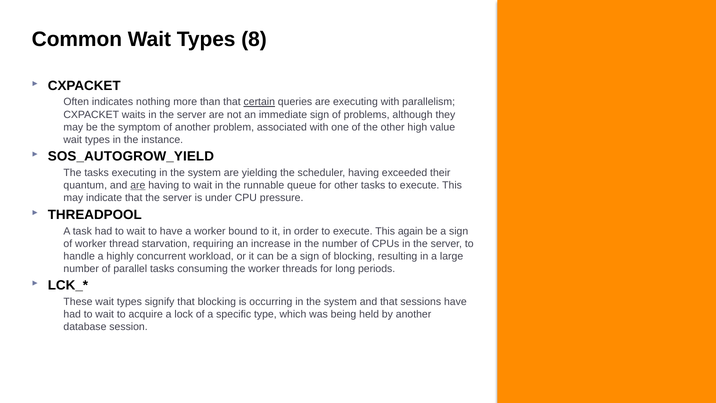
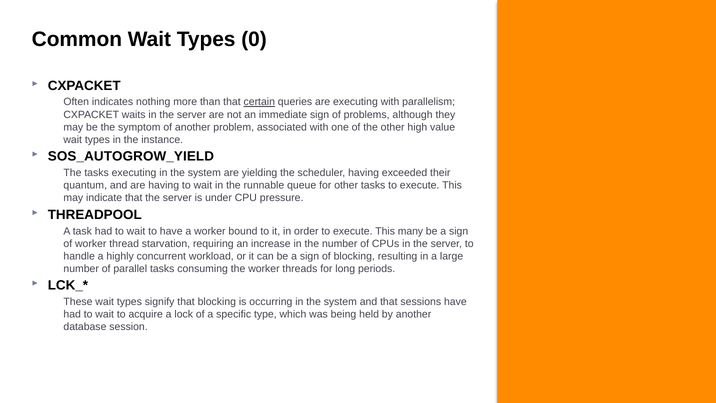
8: 8 -> 0
are at (138, 185) underline: present -> none
again: again -> many
